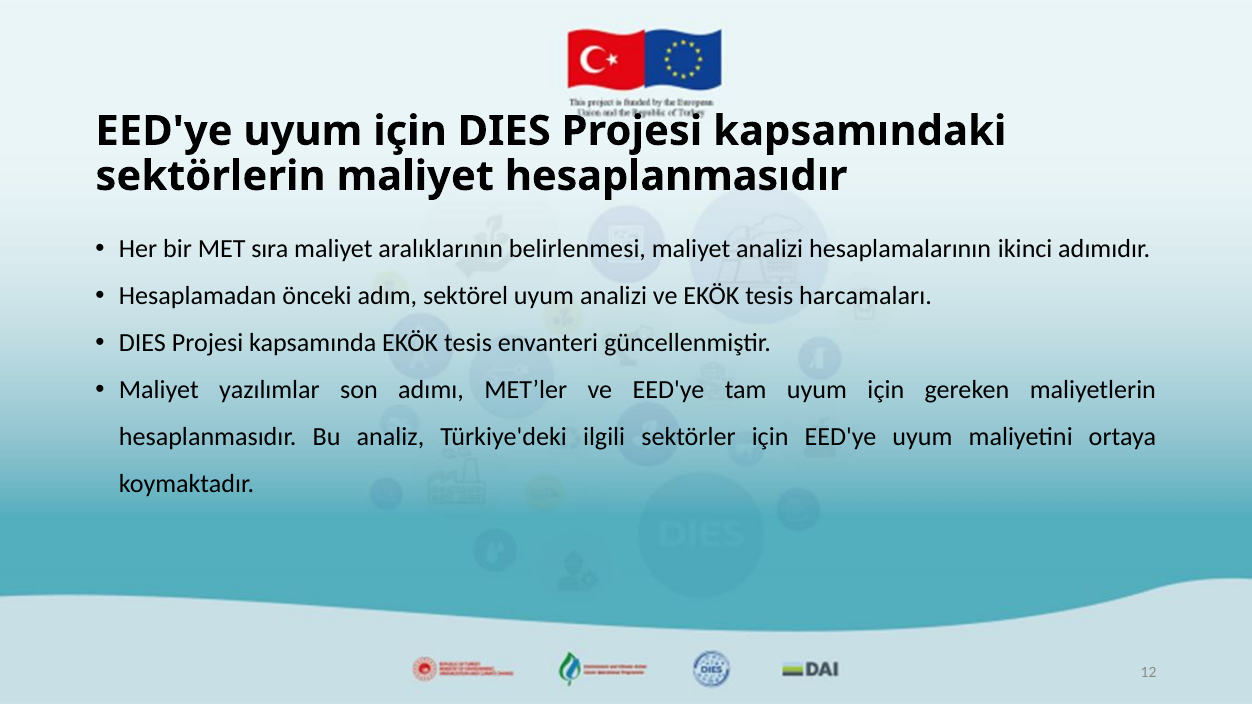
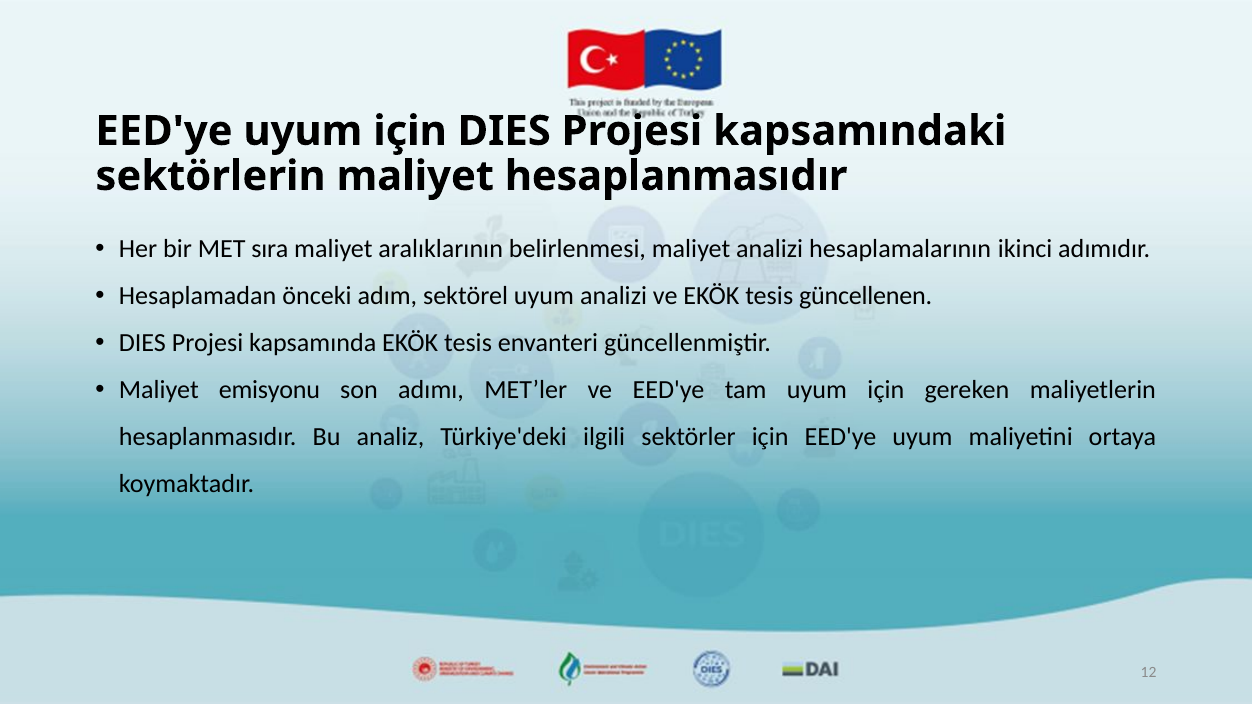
harcamaları: harcamaları -> güncellenen
yazılımlar: yazılımlar -> emisyonu
